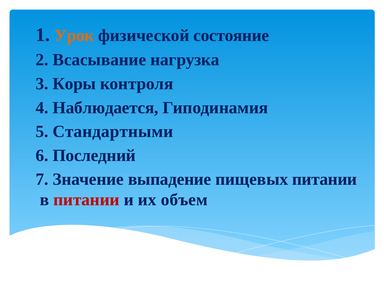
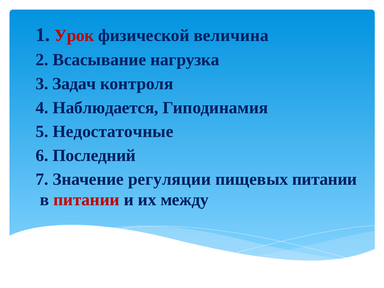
Урок colour: orange -> red
состояние: состояние -> величина
Коры: Коры -> Задач
Стандартными: Стандартными -> Недостаточные
выпадение: выпадение -> регуляции
объем: объем -> между
